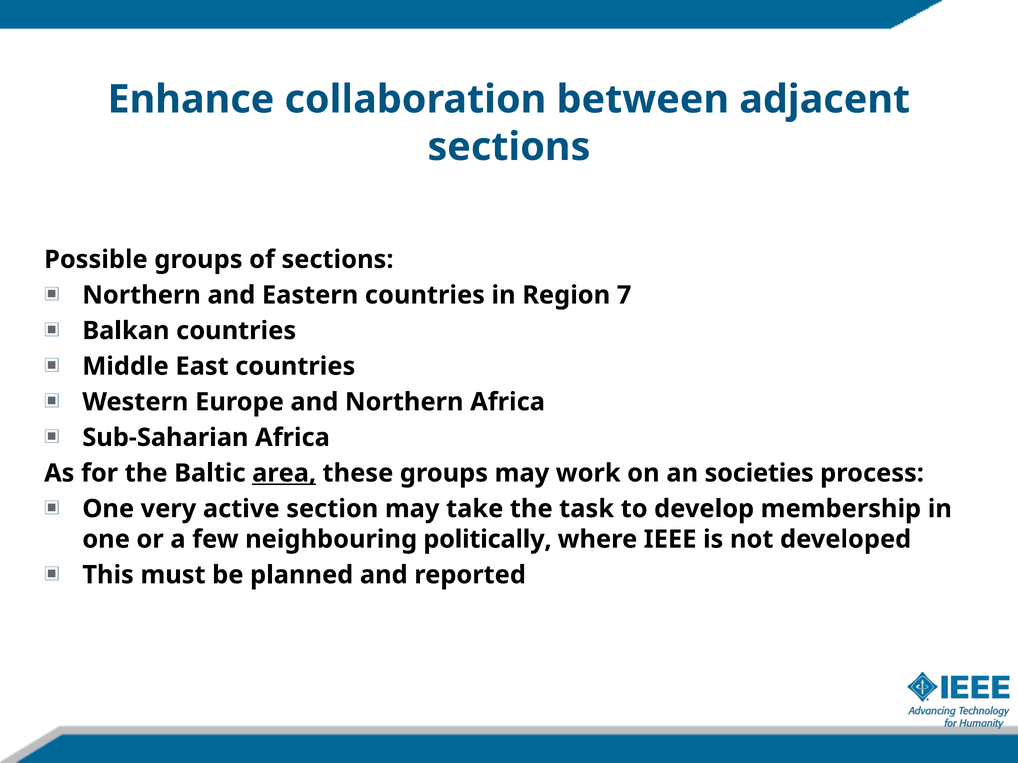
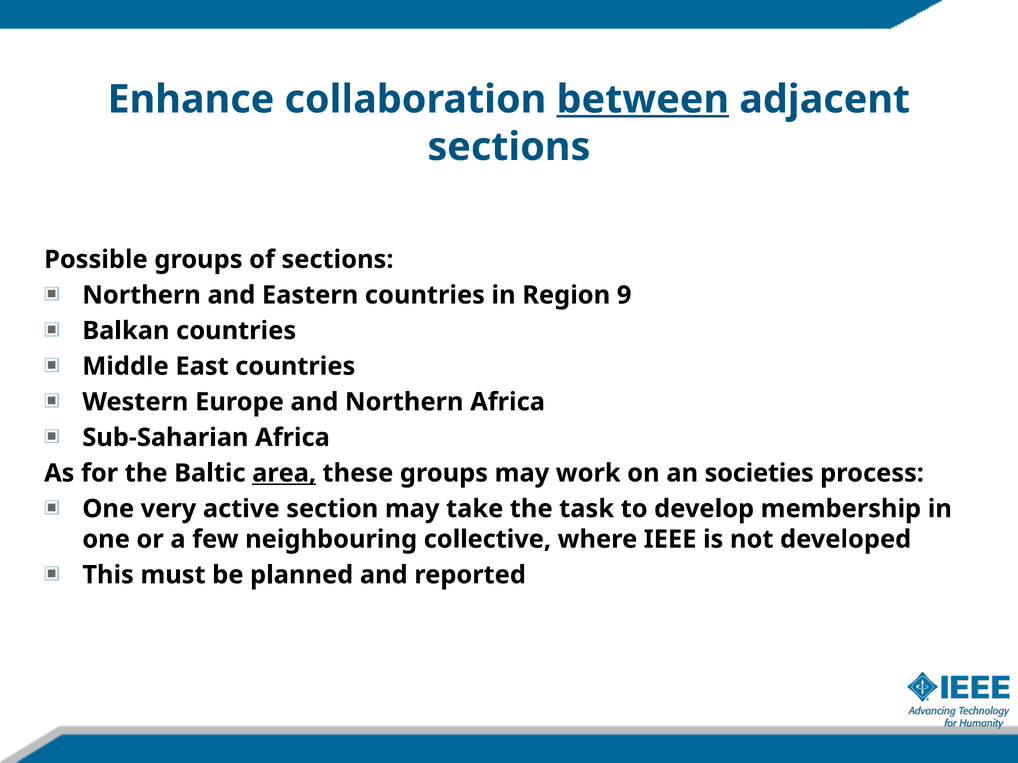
between underline: none -> present
7: 7 -> 9
politically: politically -> collective
